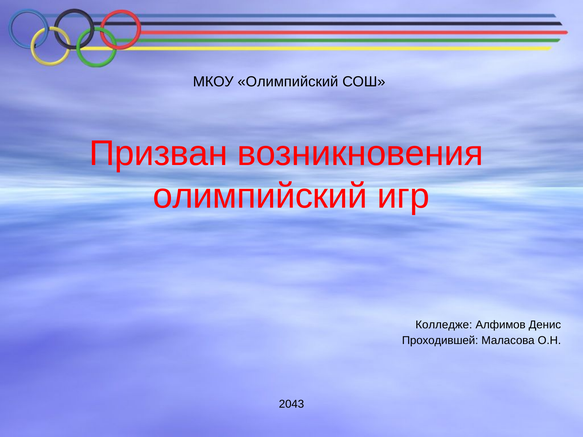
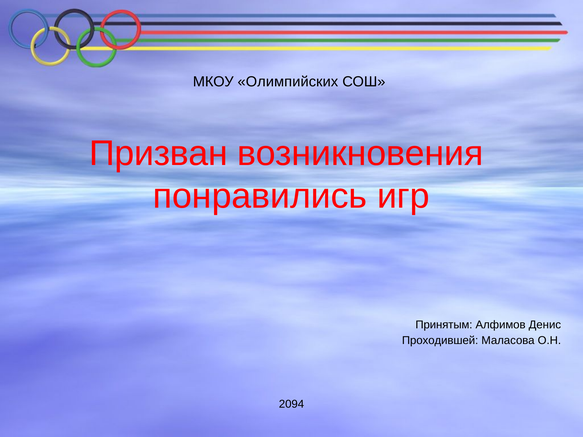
МКОУ Олимпийский: Олимпийский -> Олимпийских
олимпийский at (260, 196): олимпийский -> понравились
Колледже: Колледже -> Принятым
2043: 2043 -> 2094
